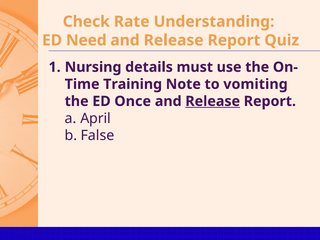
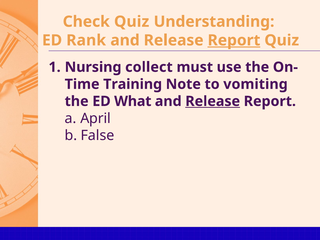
Check Rate: Rate -> Quiz
Need: Need -> Rank
Report at (234, 40) underline: none -> present
details: details -> collect
Once: Once -> What
